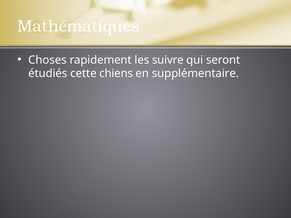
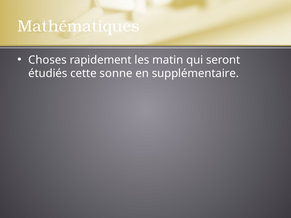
suivre: suivre -> matin
chiens: chiens -> sonne
